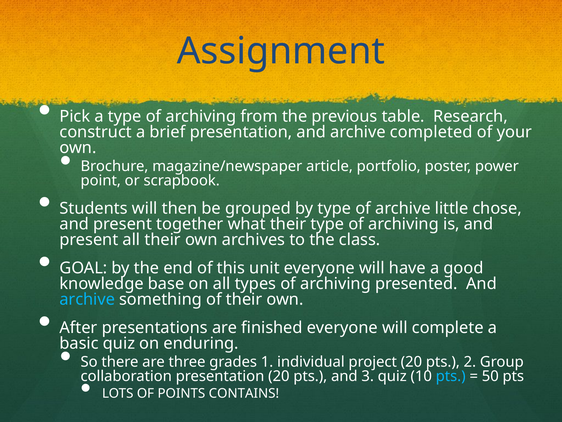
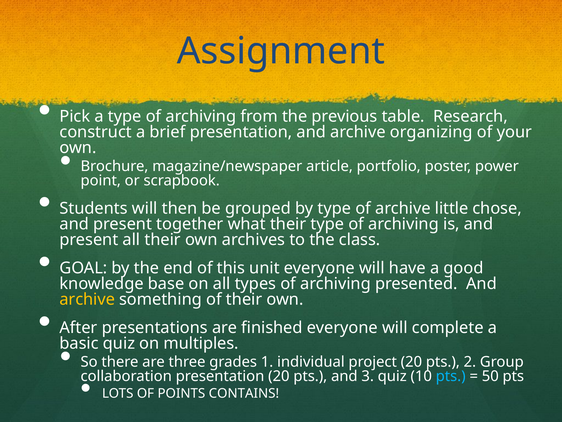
completed: completed -> organizing
archive at (87, 299) colour: light blue -> yellow
enduring: enduring -> multiples
